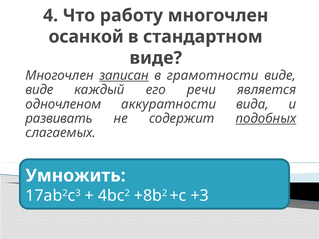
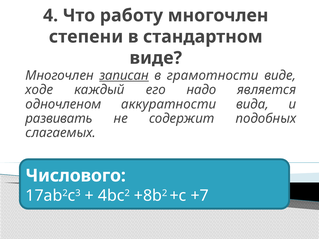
осанкой: осанкой -> степени
виде at (39, 90): виде -> ходе
речи: речи -> надо
подобных underline: present -> none
Умножить: Умножить -> Числового
+3: +3 -> +7
